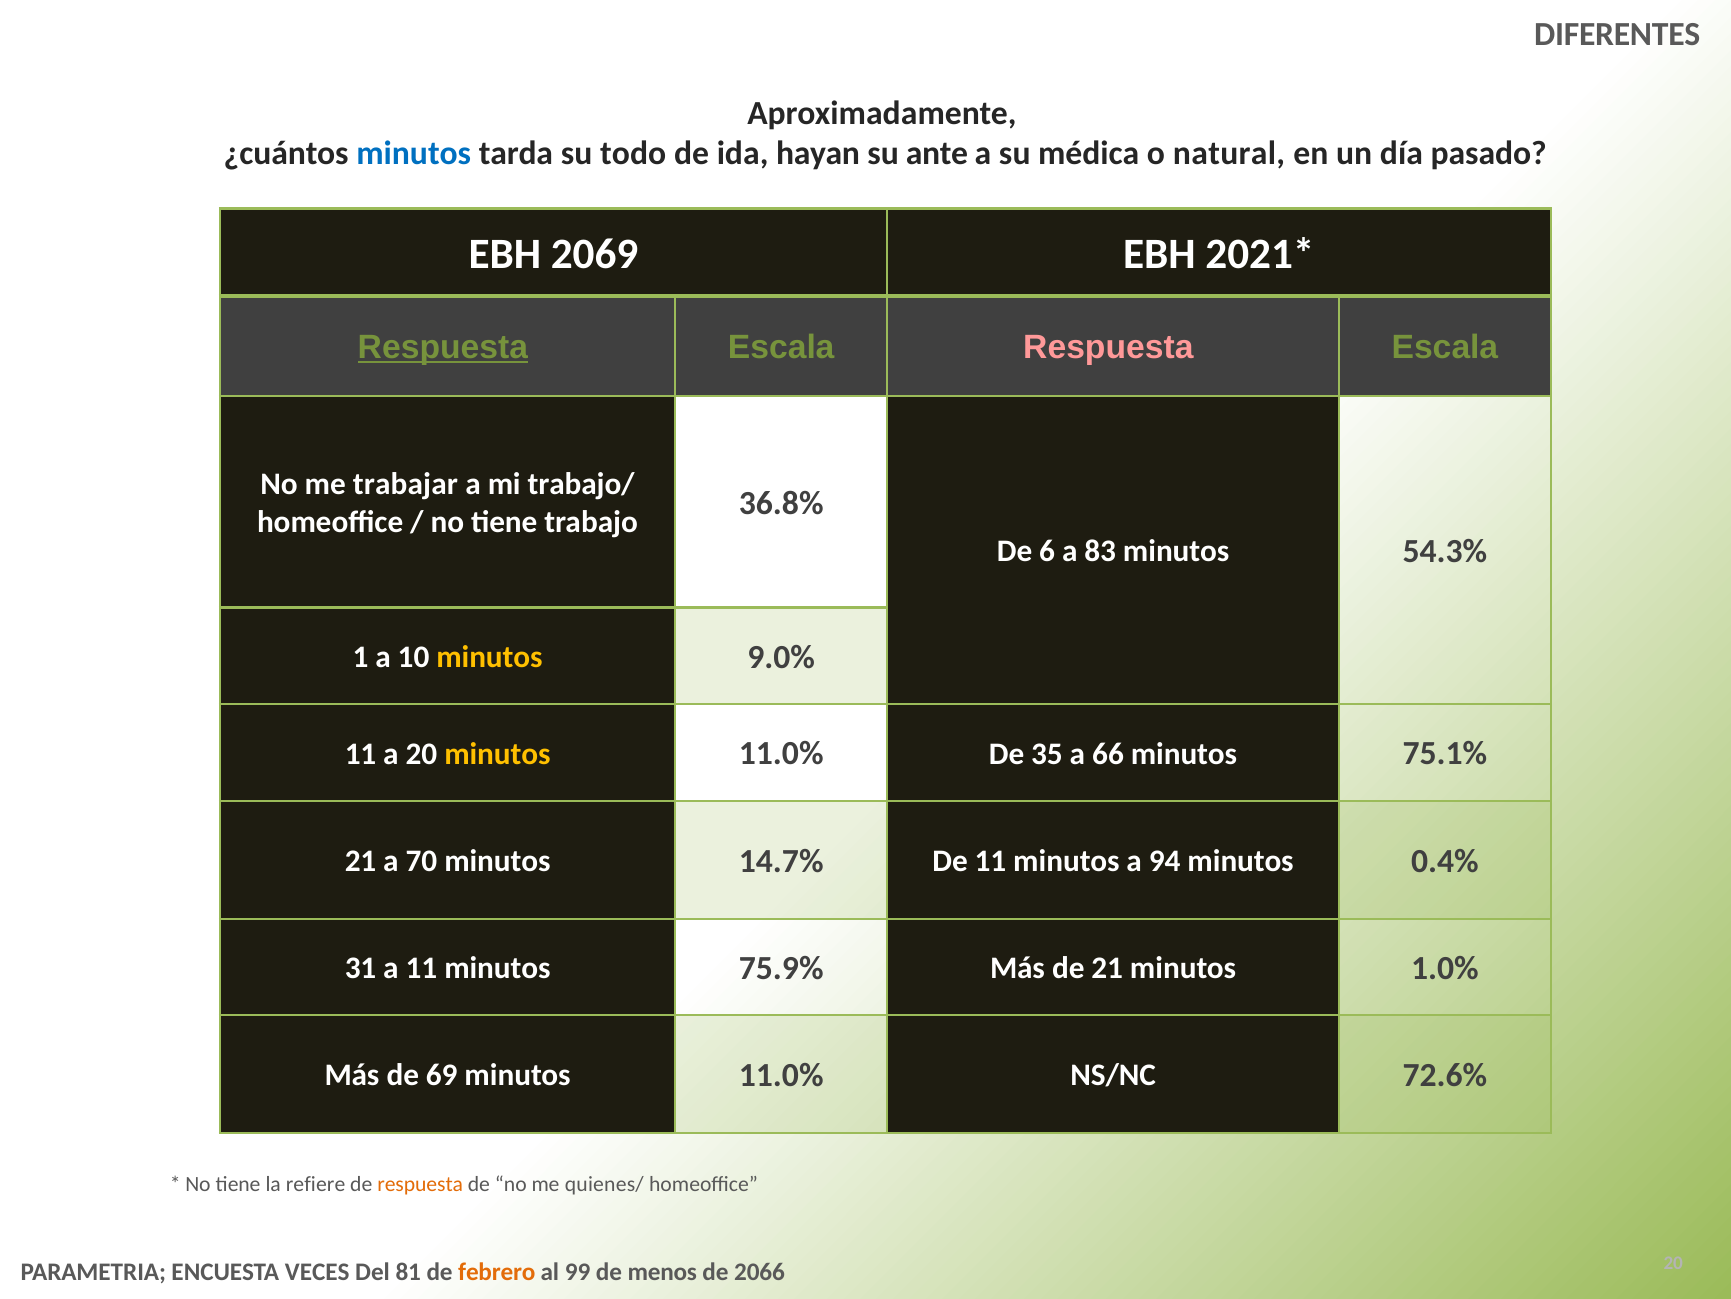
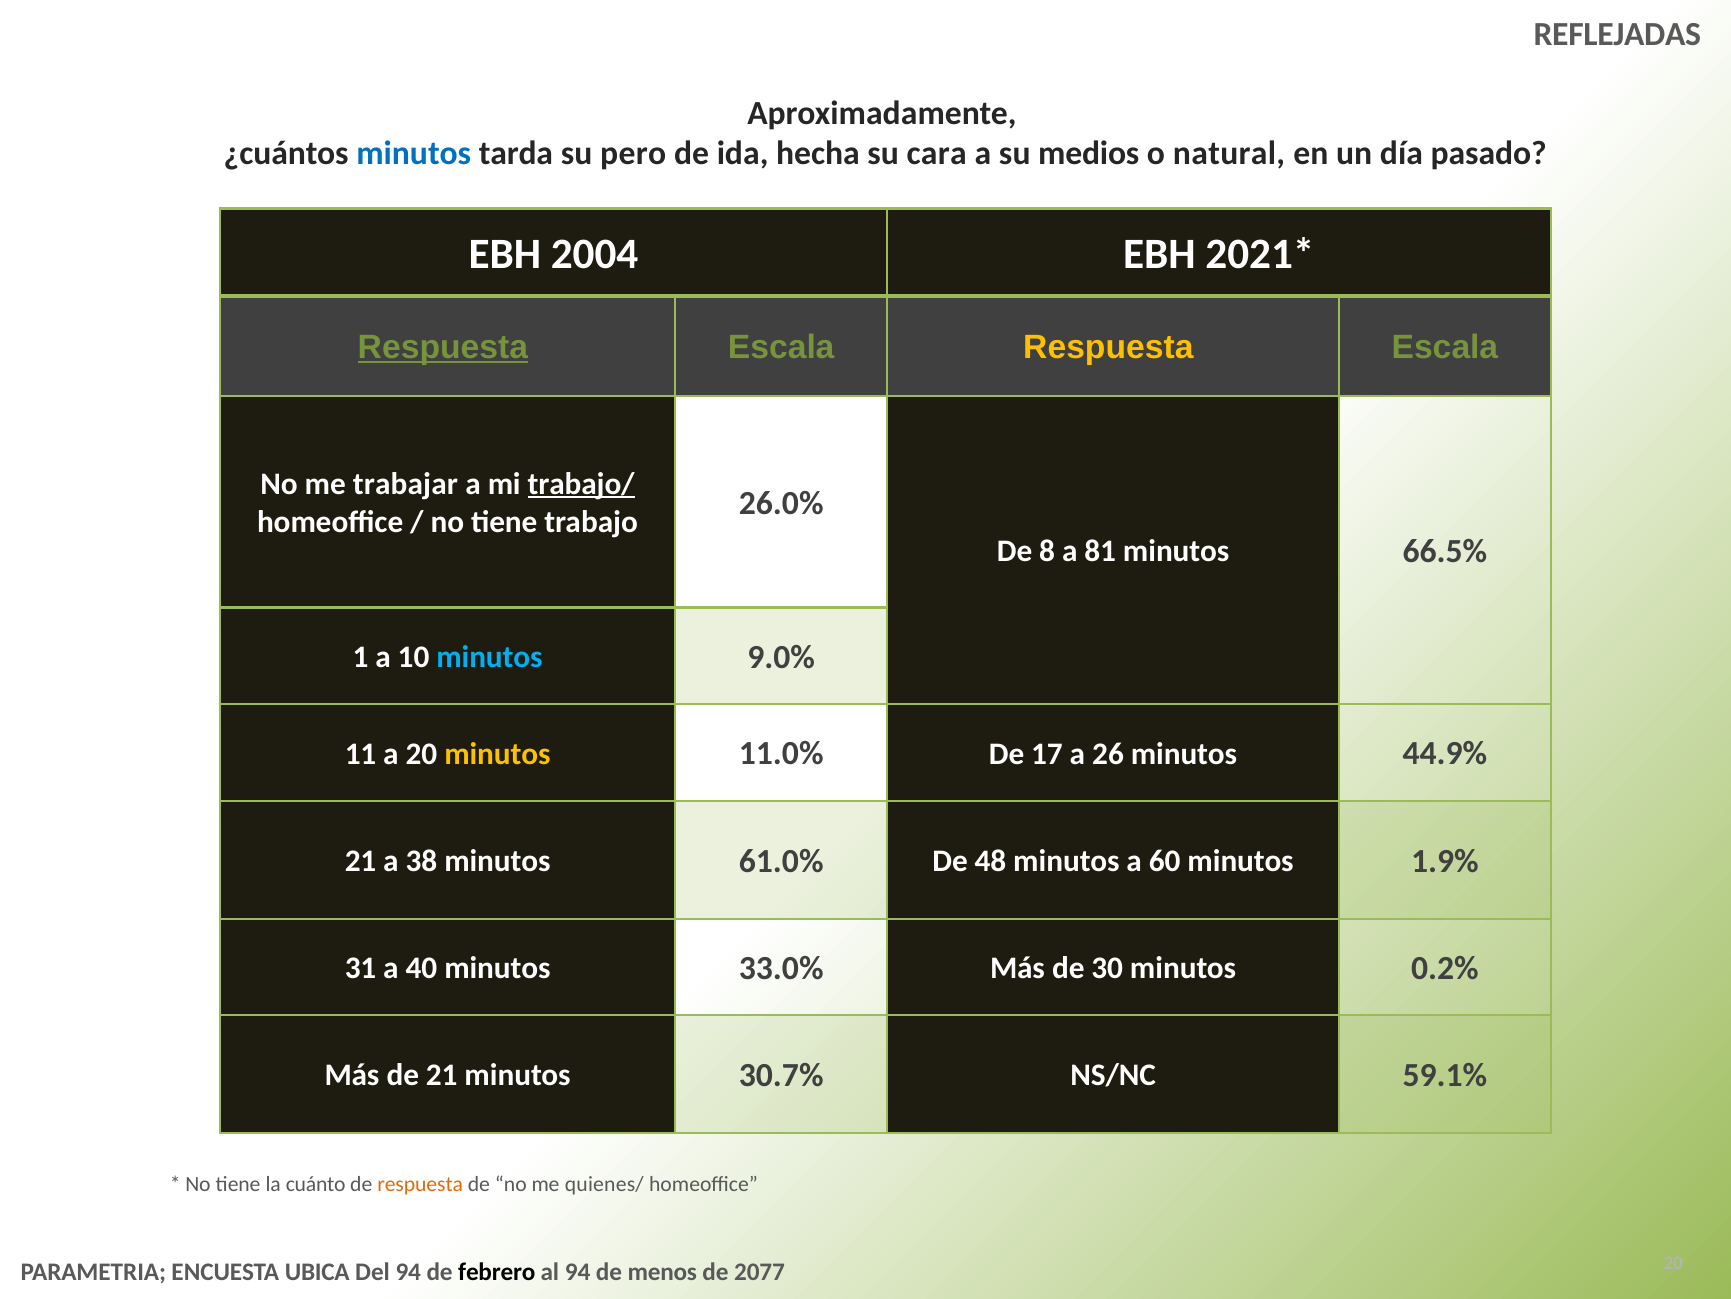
DIFERENTES: DIFERENTES -> REFLEJADAS
todo: todo -> pero
hayan: hayan -> hecha
ante: ante -> cara
médica: médica -> medios
2069: 2069 -> 2004
Respuesta at (1108, 347) colour: pink -> yellow
trabajo/ underline: none -> present
36.8%: 36.8% -> 26.0%
6: 6 -> 8
83: 83 -> 81
54.3%: 54.3% -> 66.5%
minutos at (489, 657) colour: yellow -> light blue
35: 35 -> 17
66: 66 -> 26
75.1%: 75.1% -> 44.9%
70: 70 -> 38
14.7%: 14.7% -> 61.0%
De 11: 11 -> 48
94: 94 -> 60
0.4%: 0.4% -> 1.9%
a 11: 11 -> 40
75.9%: 75.9% -> 33.0%
de 21: 21 -> 30
1.0%: 1.0% -> 0.2%
de 69: 69 -> 21
11.0% at (781, 1075): 11.0% -> 30.7%
72.6%: 72.6% -> 59.1%
refiere: refiere -> cuánto
VECES: VECES -> UBICA
Del 81: 81 -> 94
febrero colour: orange -> black
al 99: 99 -> 94
2066: 2066 -> 2077
